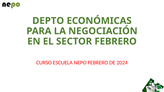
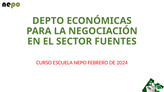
SECTOR FEBRERO: FEBRERO -> FUENTES
